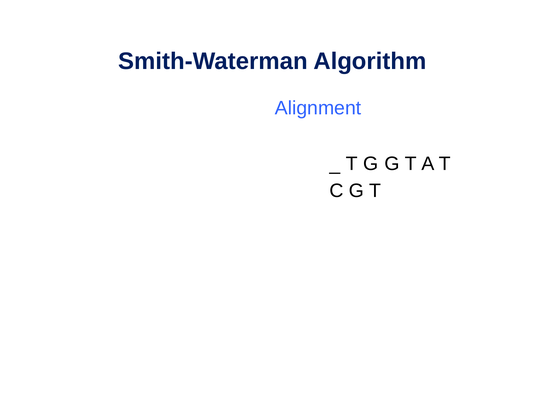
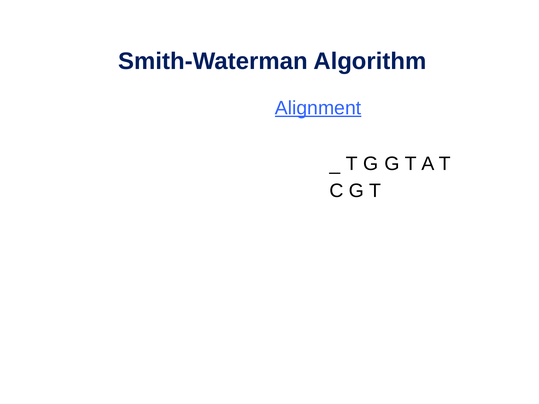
Alignment underline: none -> present
